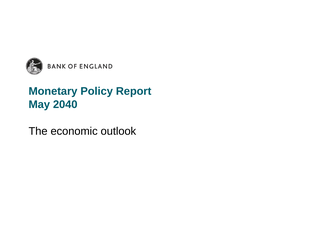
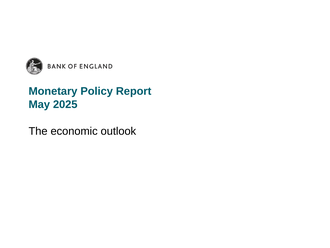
2040: 2040 -> 2025
